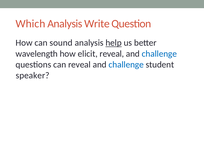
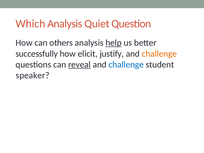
Write: Write -> Quiet
sound: sound -> others
wavelength: wavelength -> successfully
elicit reveal: reveal -> justify
challenge at (159, 54) colour: blue -> orange
reveal at (79, 65) underline: none -> present
